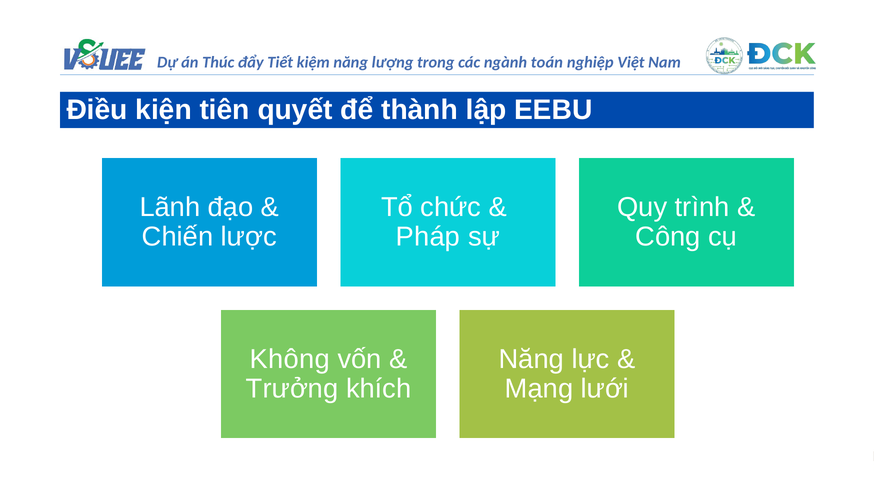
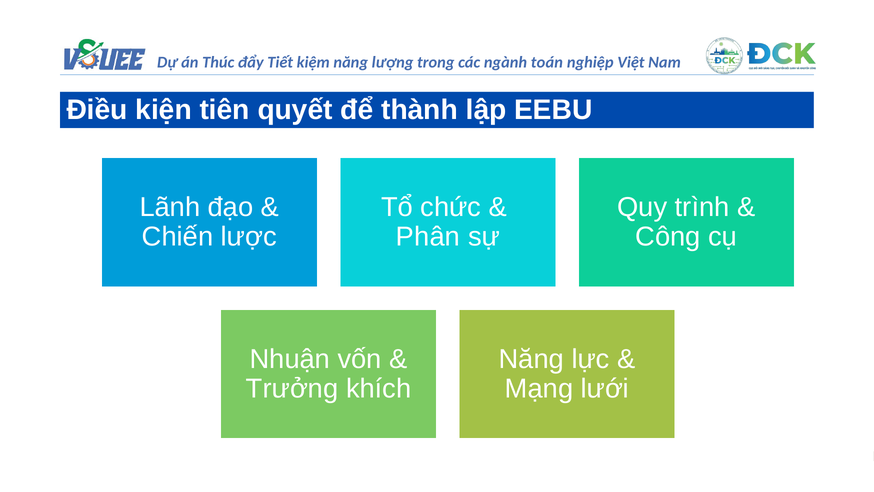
Pháp: Pháp -> Phân
Không: Không -> Nhuận
